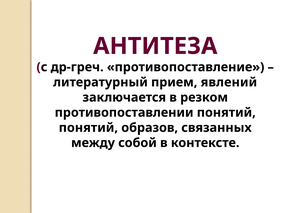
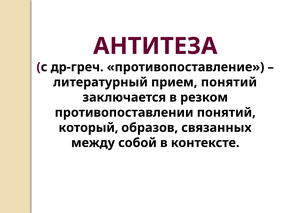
прием явлений: явлений -> понятий
понятий at (88, 128): понятий -> который
